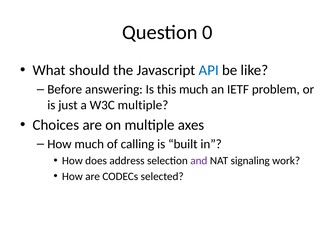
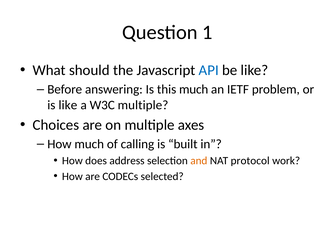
0: 0 -> 1
is just: just -> like
and colour: purple -> orange
signaling: signaling -> protocol
